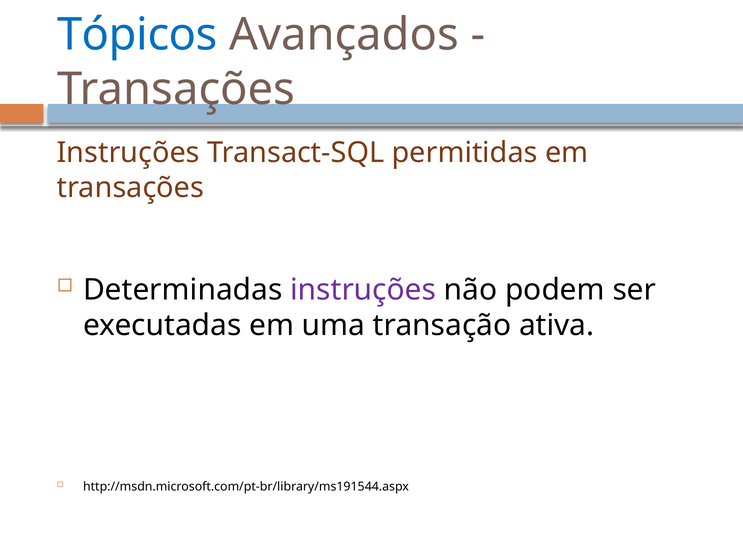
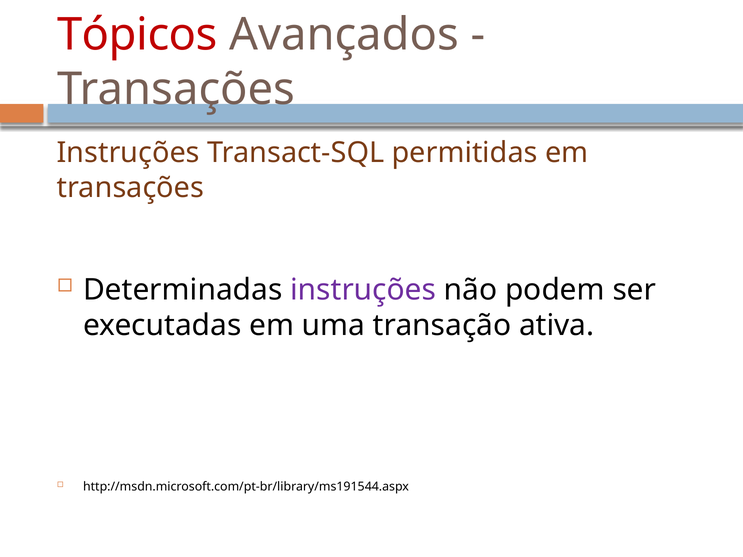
Tópicos colour: blue -> red
